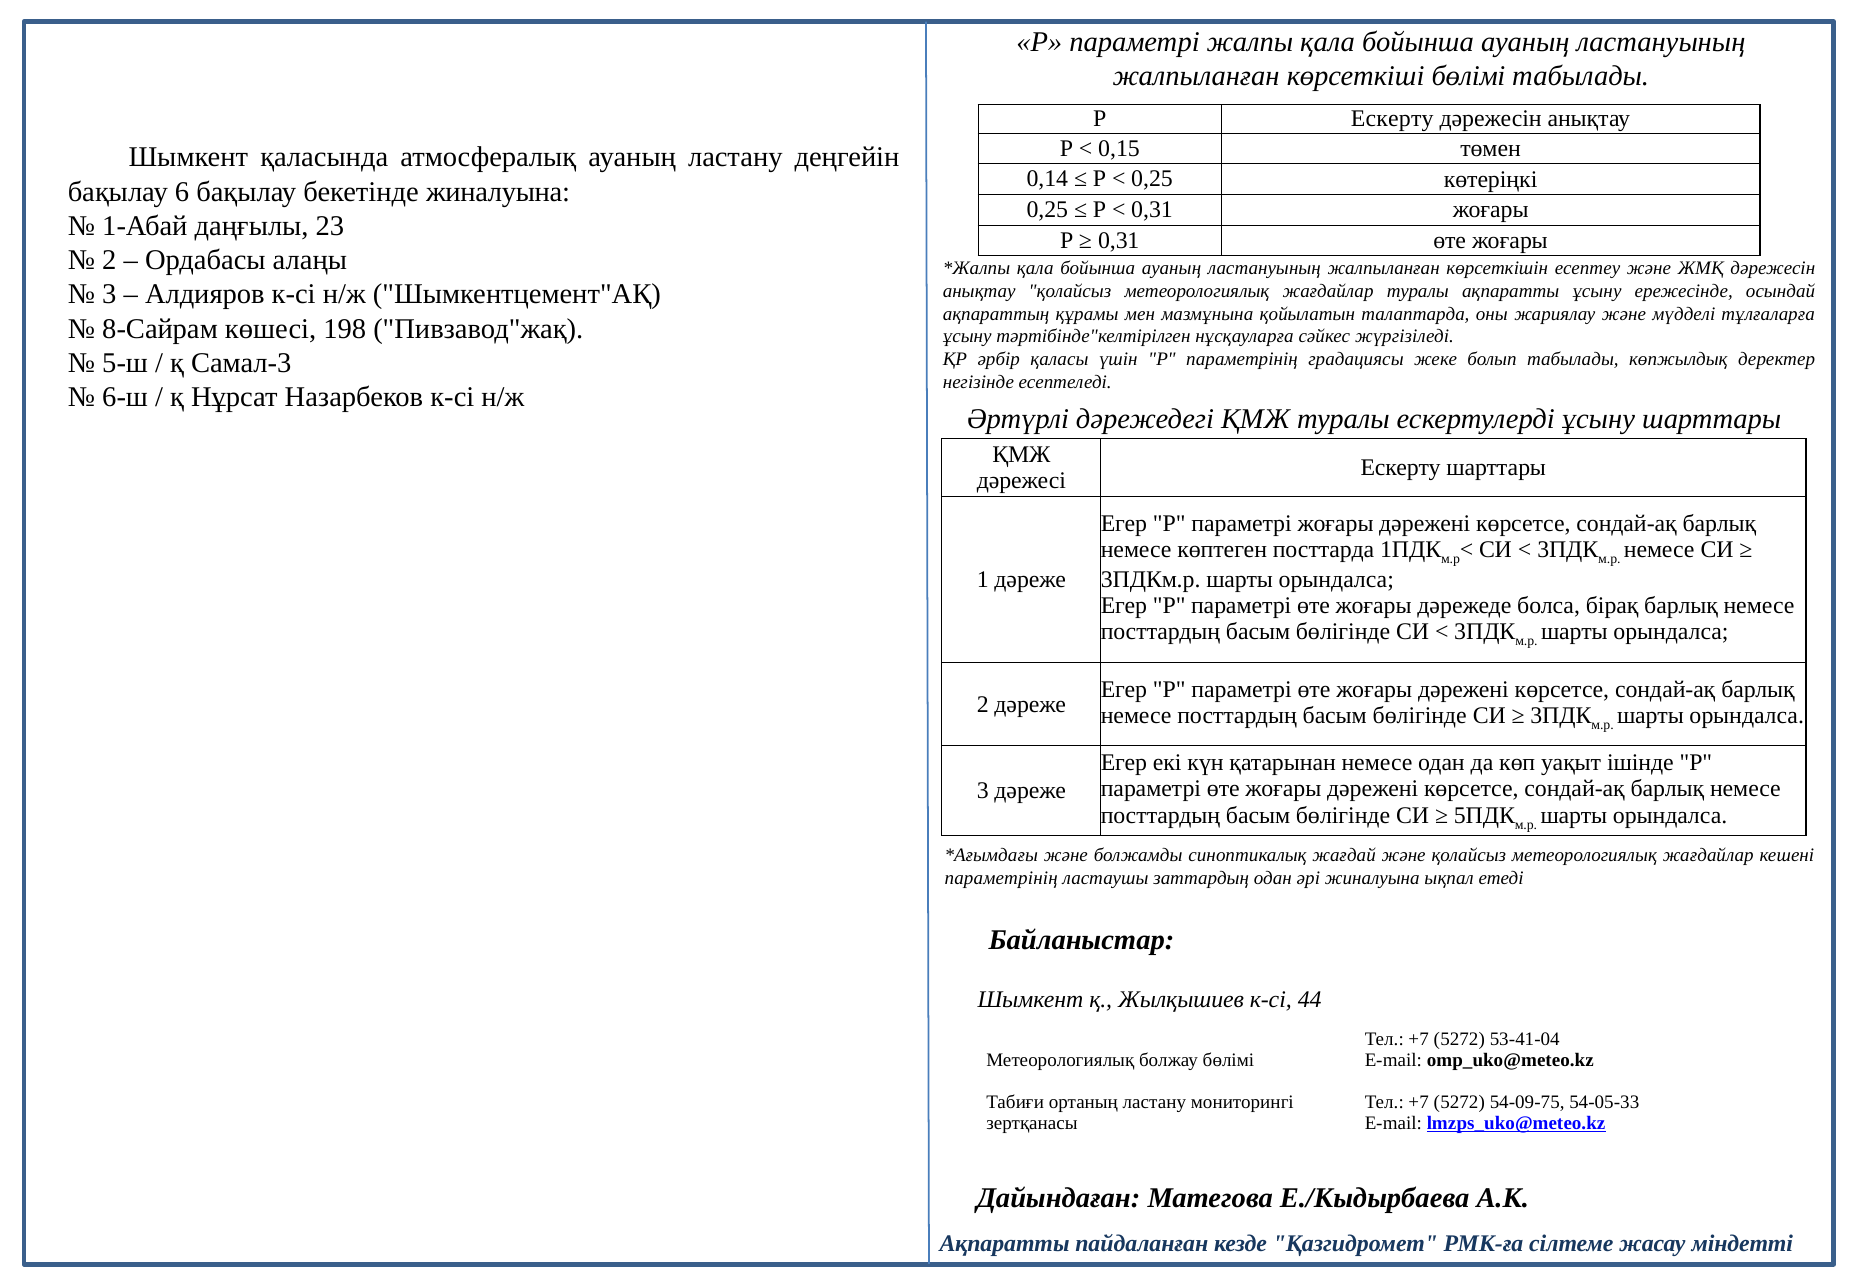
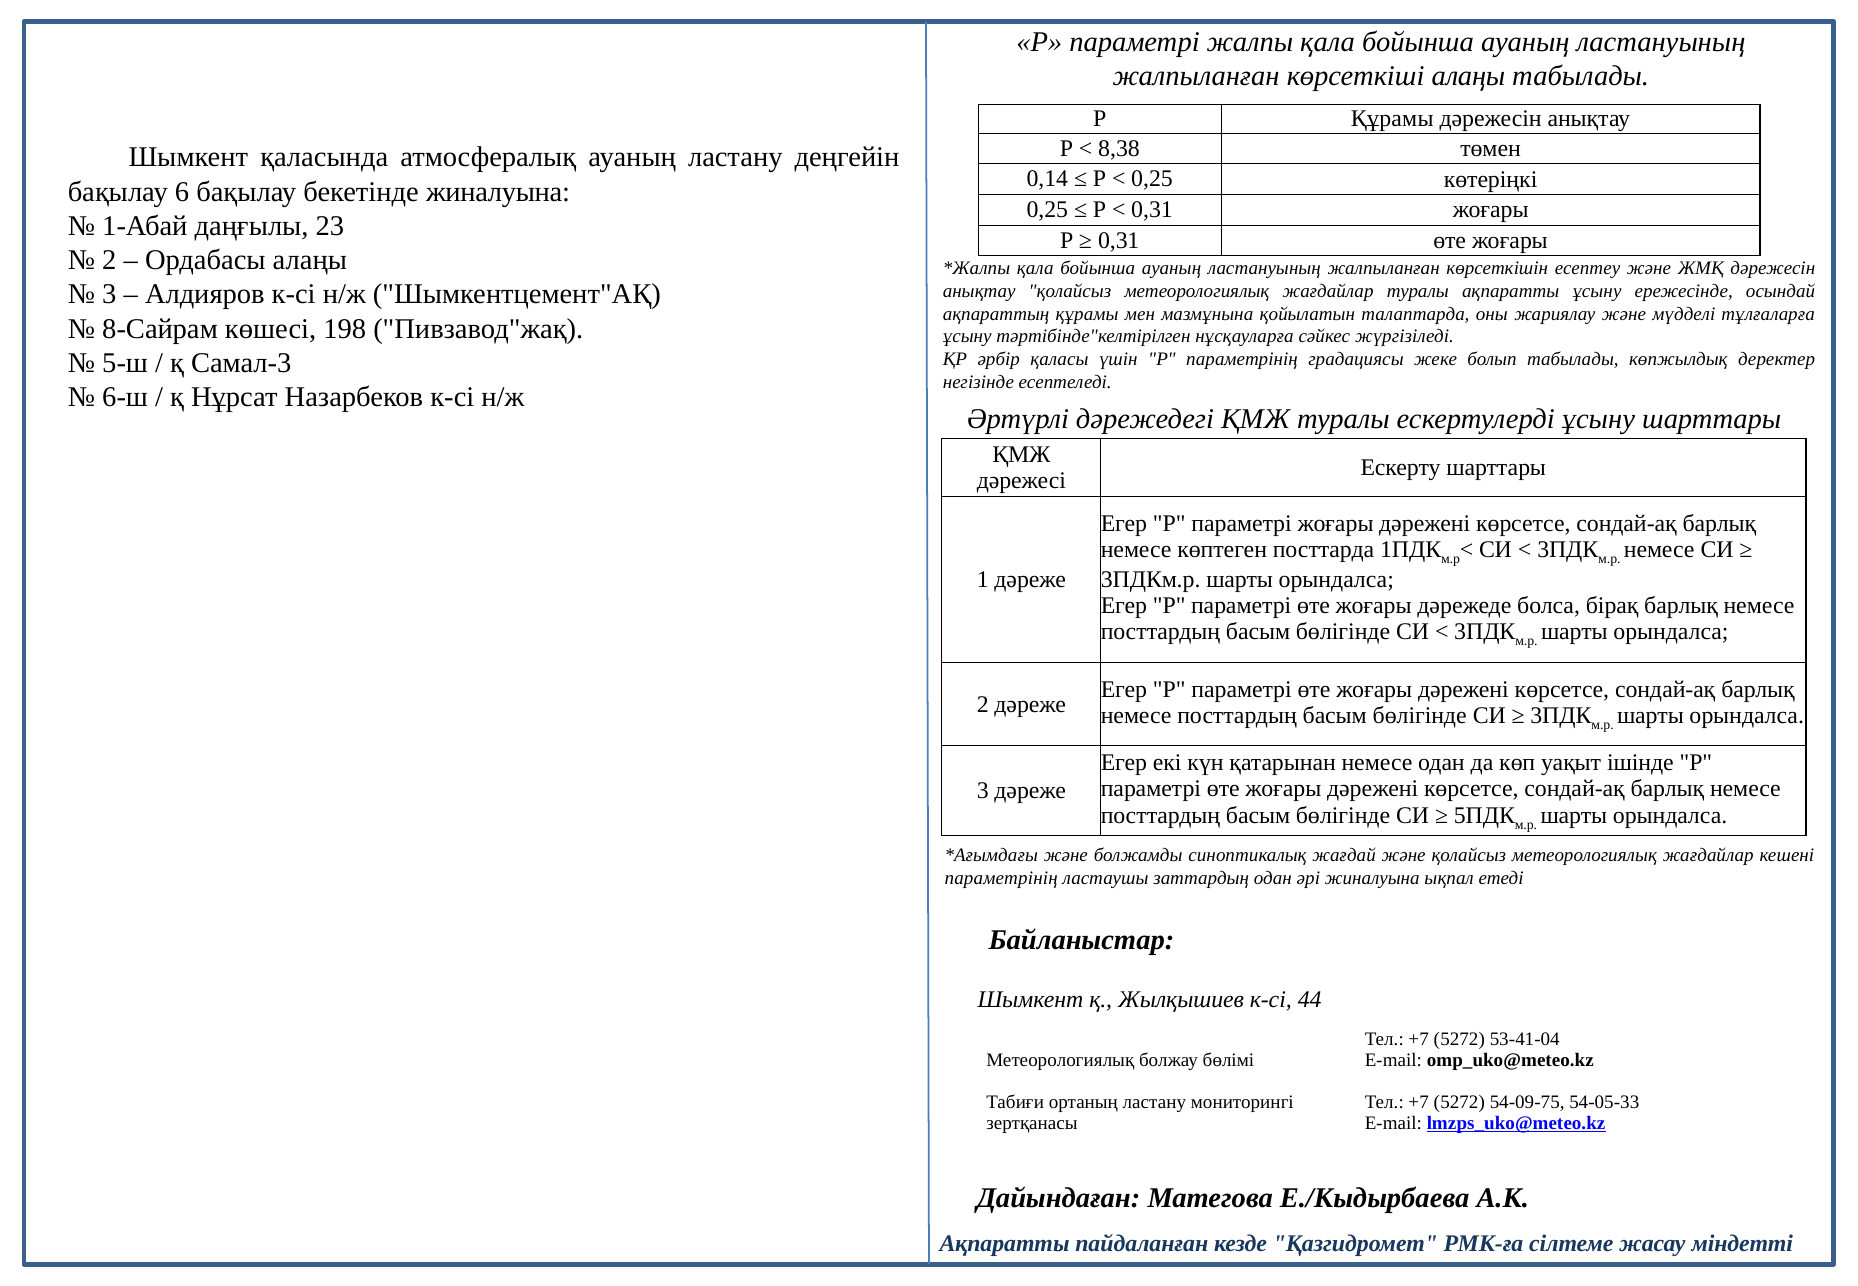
көрсеткіші бөлімі: бөлімі -> алаңы
Р Ескерту: Ескерту -> Құрамы
0,15: 0,15 -> 8,38
